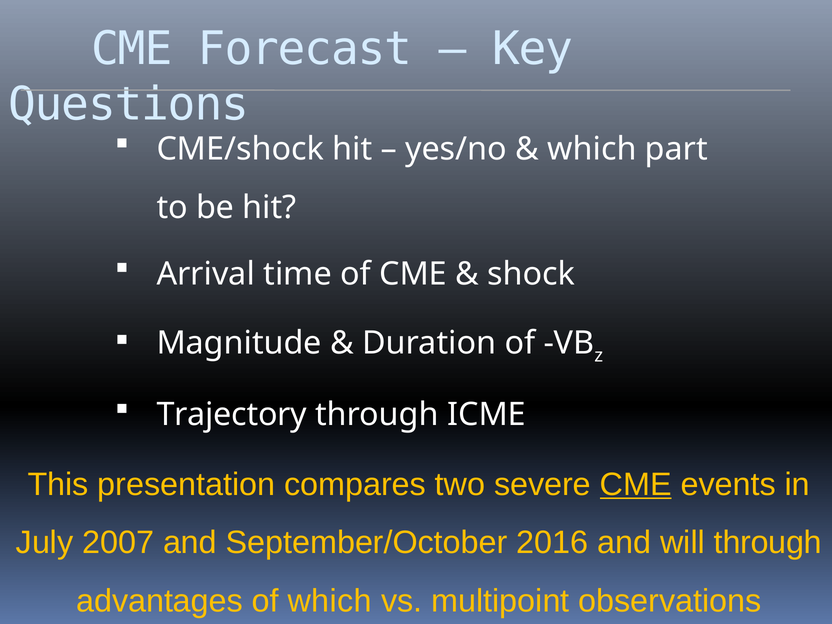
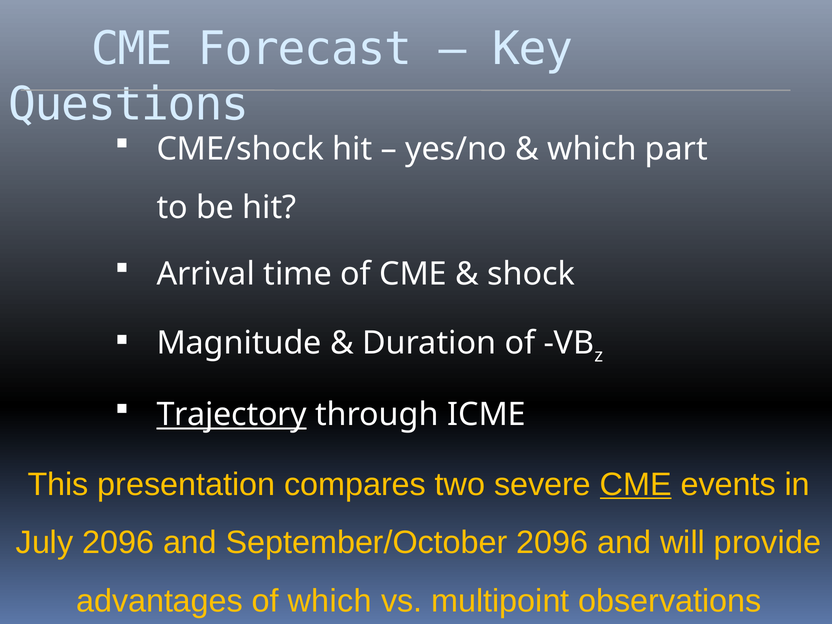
Trajectory underline: none -> present
July 2007: 2007 -> 2096
September/October 2016: 2016 -> 2096
will through: through -> provide
